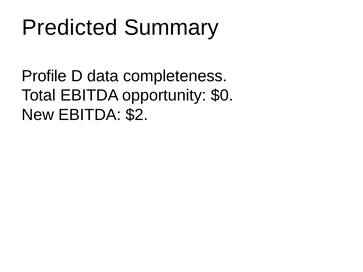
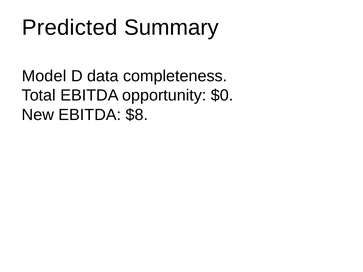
Profile: Profile -> Model
$2: $2 -> $8
